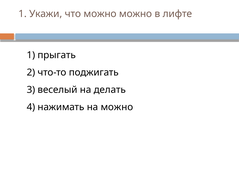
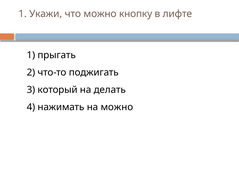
можно можно: можно -> кнопку
веселый: веселый -> который
